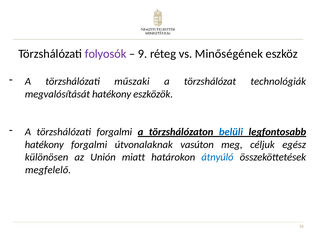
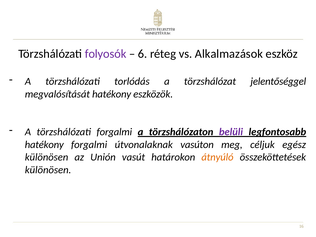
9: 9 -> 6
Minőségének: Minőségének -> Alkalmazások
műszaki: műszaki -> torlódás
technológiák: technológiák -> jelentőséggel
belüli colour: blue -> purple
miatt: miatt -> vasút
átnyúló colour: blue -> orange
megfelelő at (48, 170): megfelelő -> különösen
